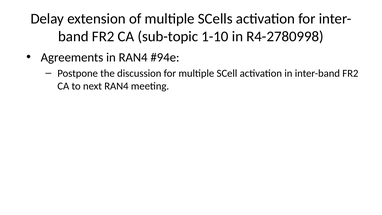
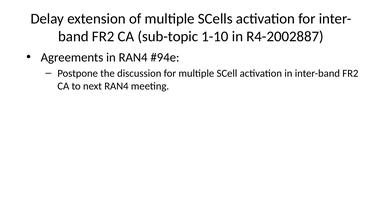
R4-2780998: R4-2780998 -> R4-2002887
